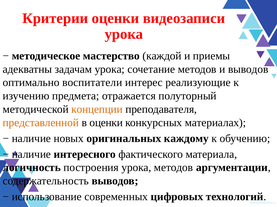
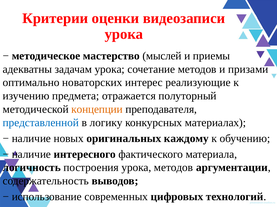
каждой: каждой -> мыслей
и выводов: выводов -> призами
воспитатели: воспитатели -> новаторских
представленной colour: orange -> blue
в оценки: оценки -> логику
